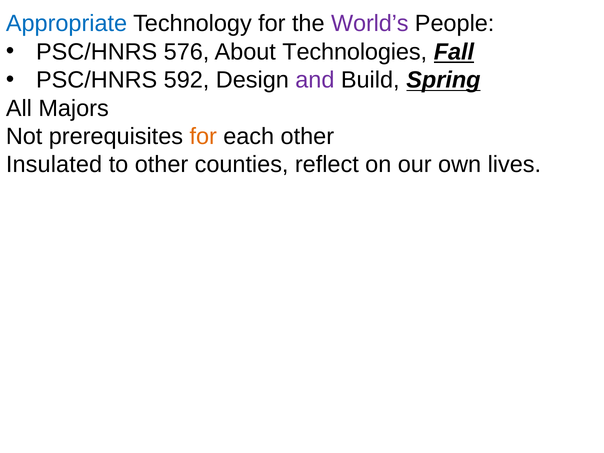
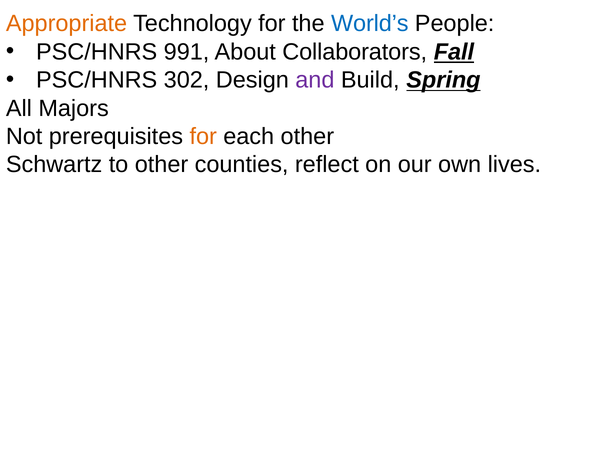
Appropriate colour: blue -> orange
World’s colour: purple -> blue
576: 576 -> 991
Technologies: Technologies -> Collaborators
592: 592 -> 302
Insulated: Insulated -> Schwartz
